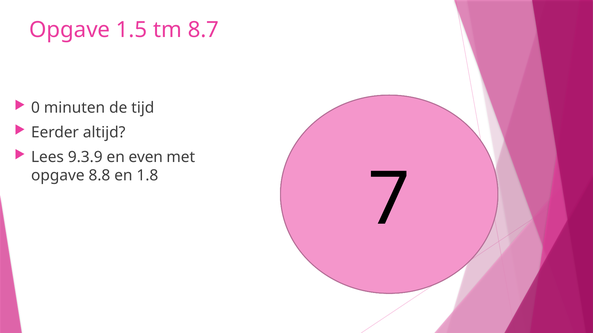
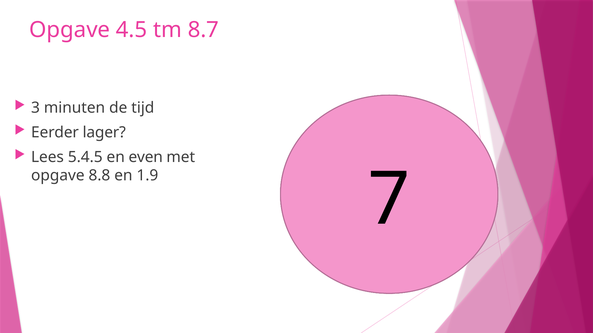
1.5: 1.5 -> 4.5
0: 0 -> 3
altijd: altijd -> lager
9.3.9: 9.3.9 -> 5.4.5
1.8: 1.8 -> 1.9
